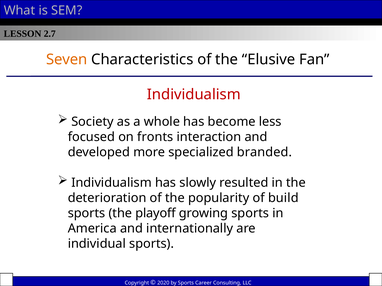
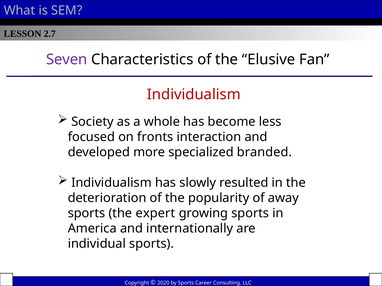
Seven colour: orange -> purple
build: build -> away
playoff: playoff -> expert
